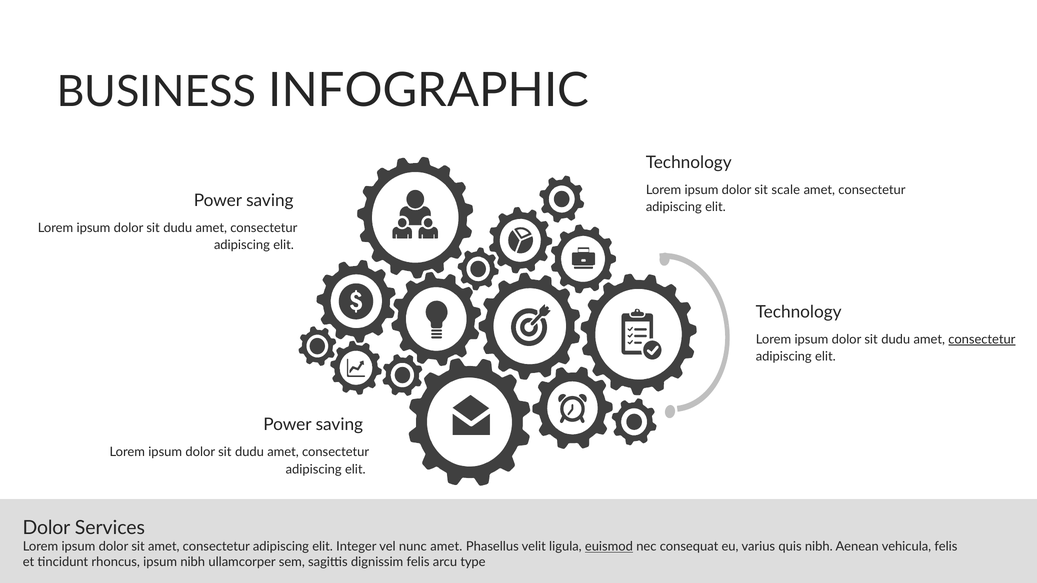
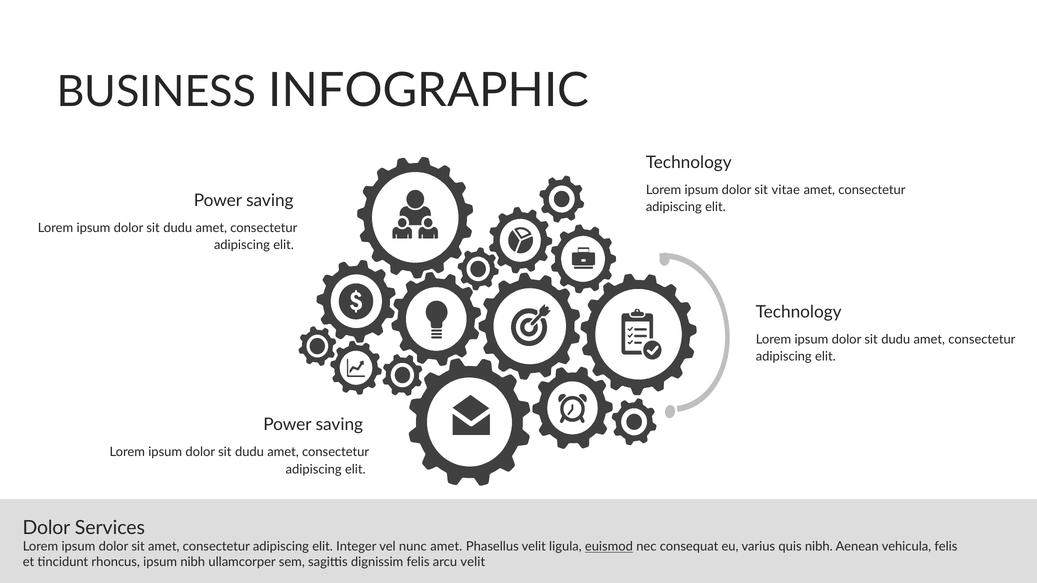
scale: scale -> vitae
consectetur at (982, 340) underline: present -> none
arcu type: type -> velit
